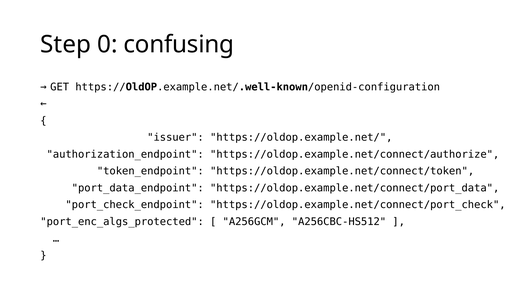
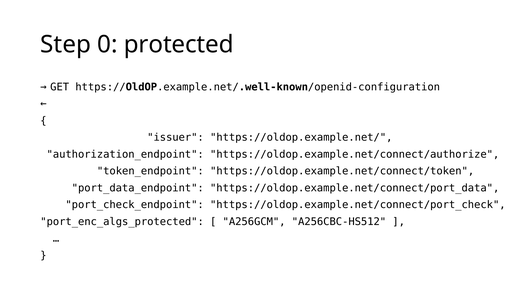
confusing: confusing -> protected
